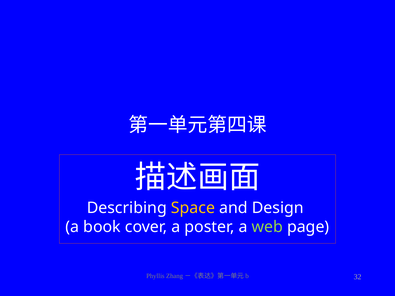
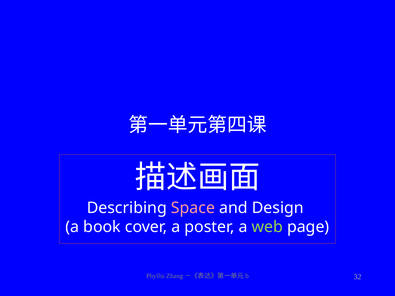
Space colour: yellow -> pink
